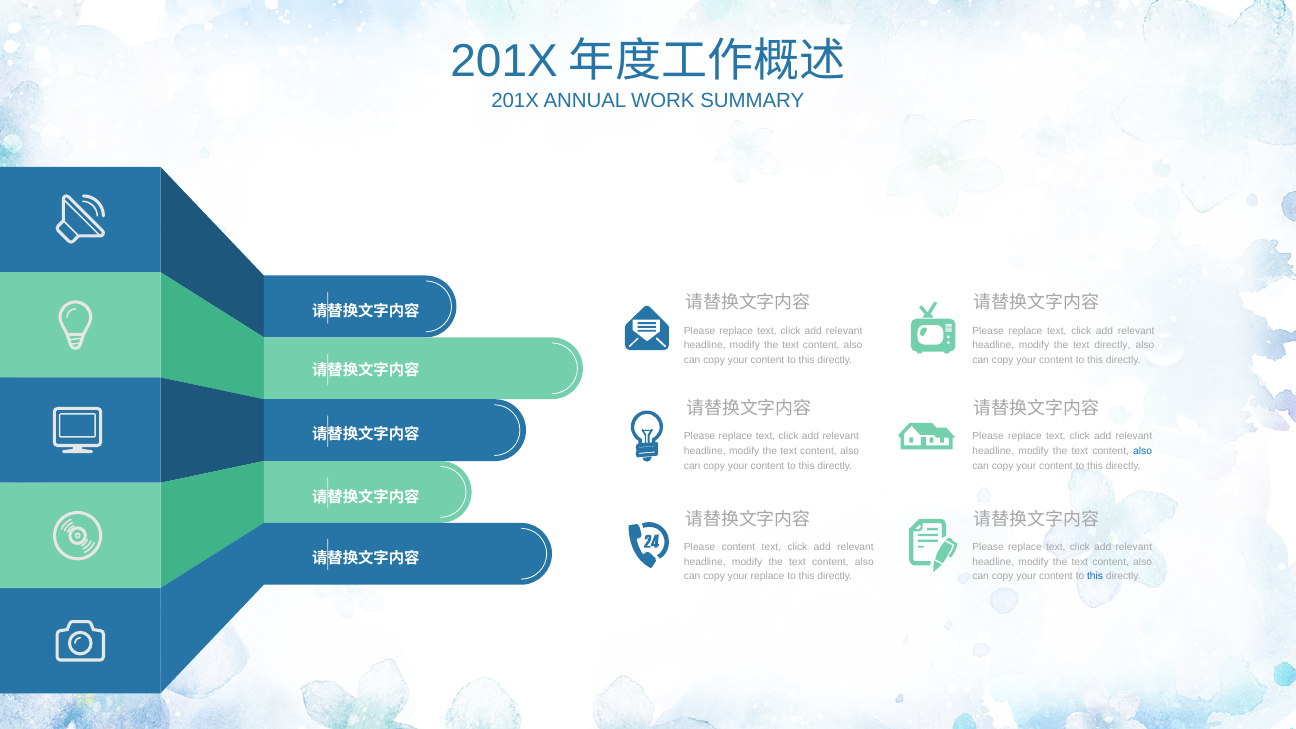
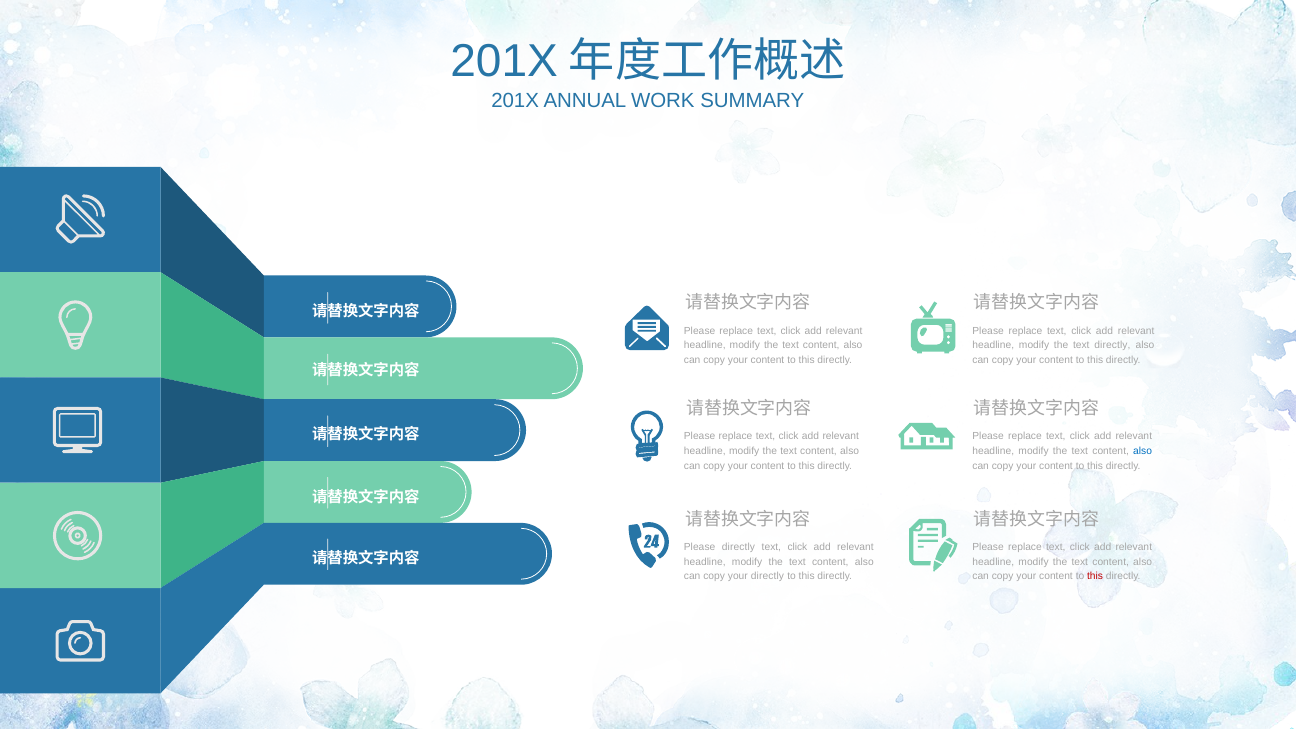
Please content: content -> directly
your replace: replace -> directly
this at (1095, 577) colour: blue -> red
